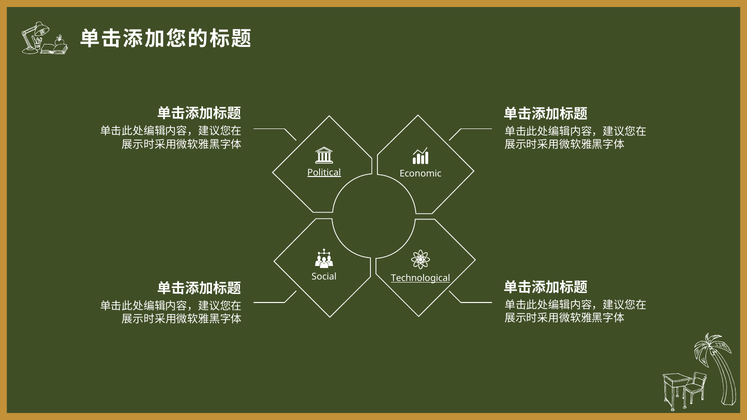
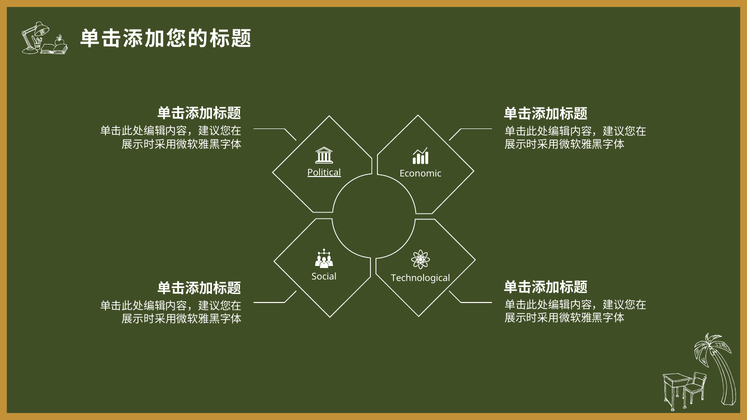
Technological underline: present -> none
